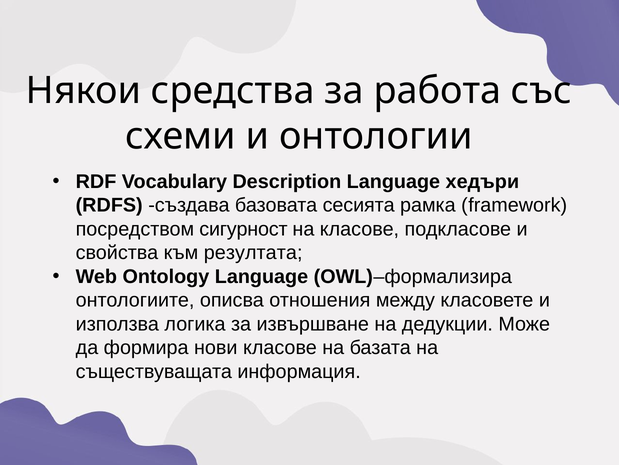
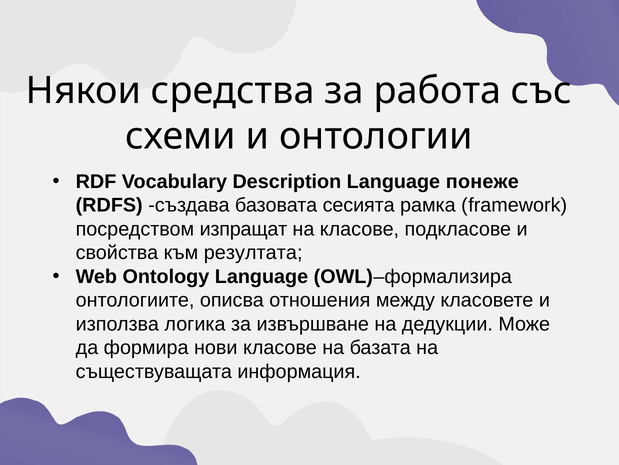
хедъри: хедъри -> понеже
сигурност: сигурност -> изпращат
